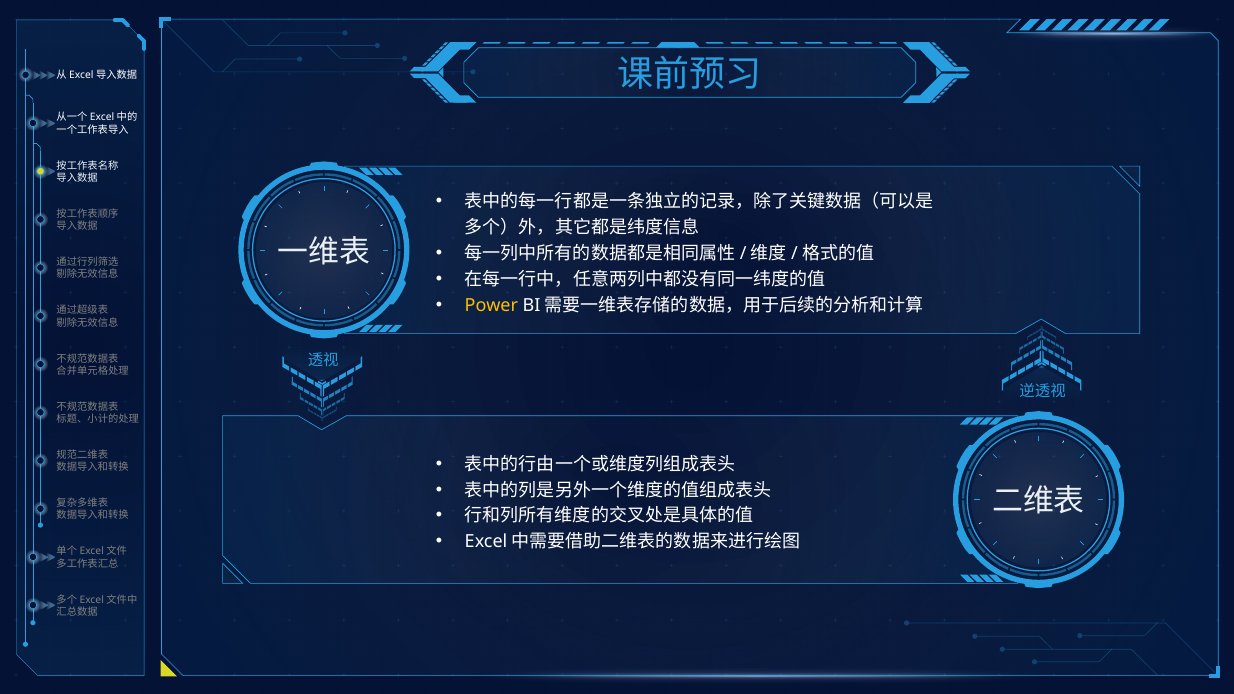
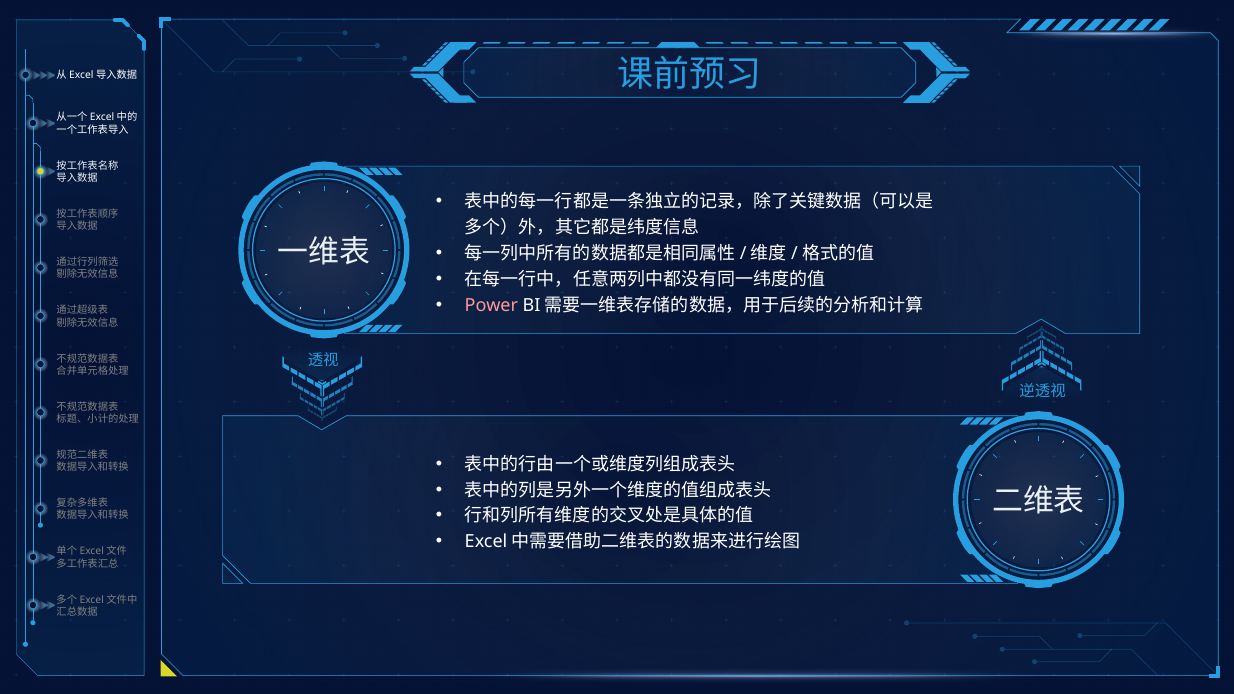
Power colour: yellow -> pink
